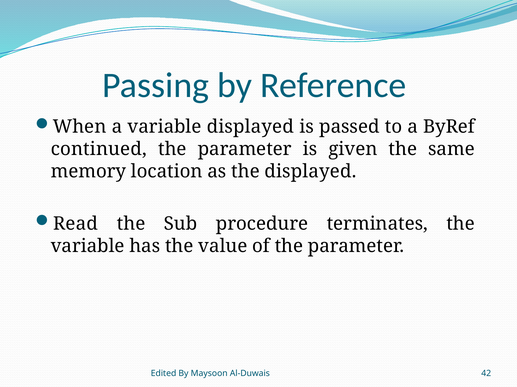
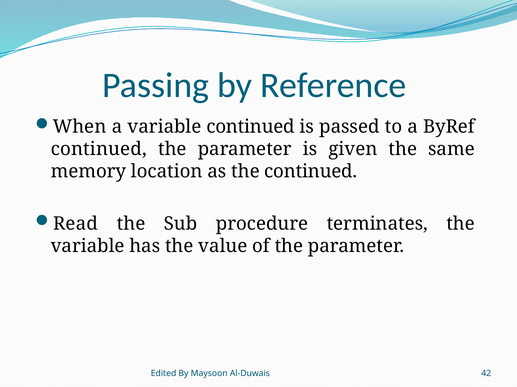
variable displayed: displayed -> continued
the displayed: displayed -> continued
